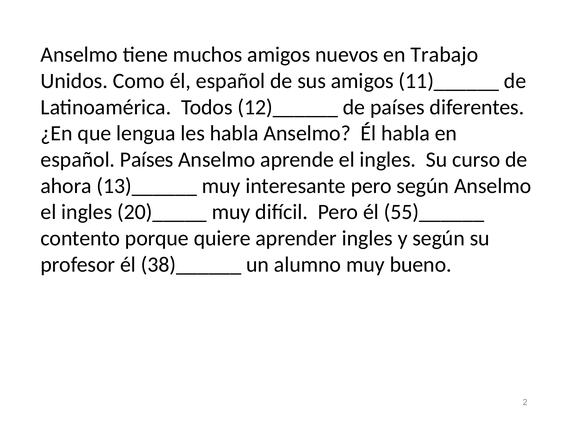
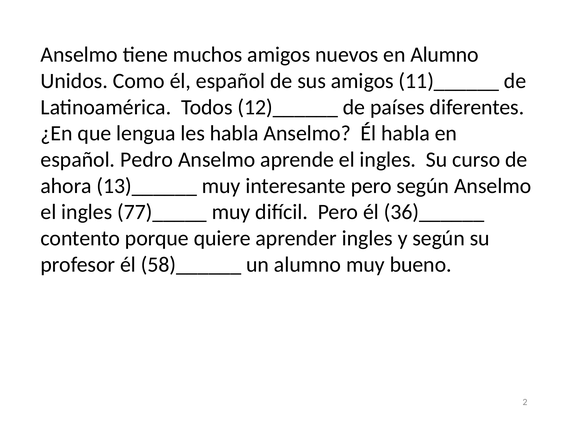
en Trabajo: Trabajo -> Alumno
español Países: Países -> Pedro
20)_____: 20)_____ -> 77)_____
55)______: 55)______ -> 36)______
38)______: 38)______ -> 58)______
